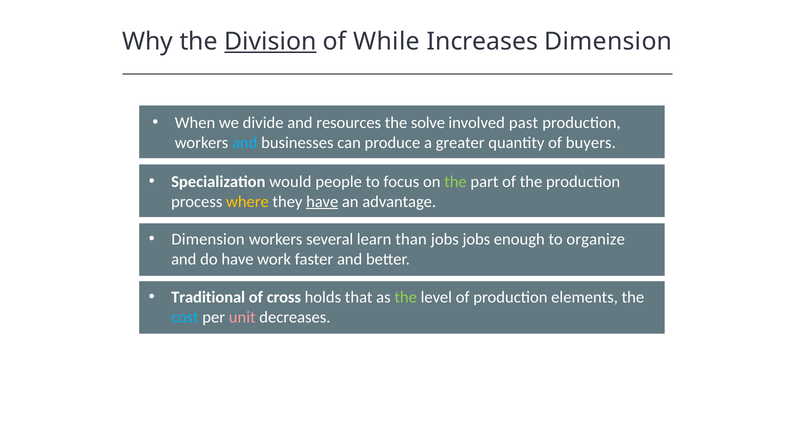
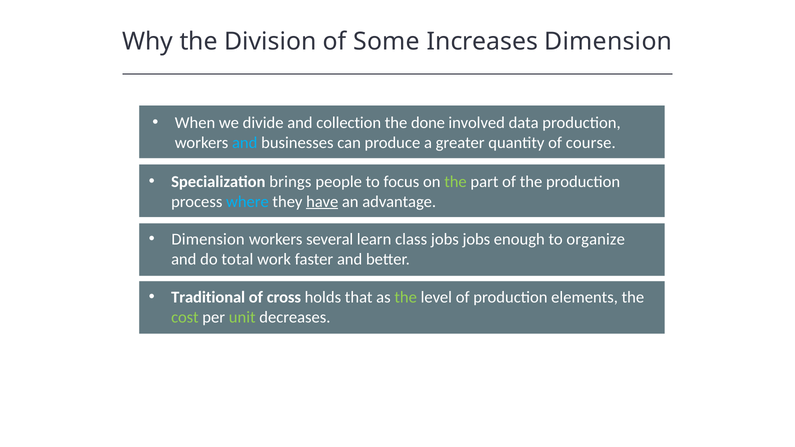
Division underline: present -> none
While: While -> Some
resources: resources -> collection
solve: solve -> done
past: past -> data
buyers: buyers -> course
would: would -> brings
where colour: yellow -> light blue
than: than -> class
do have: have -> total
cost colour: light blue -> light green
unit colour: pink -> light green
